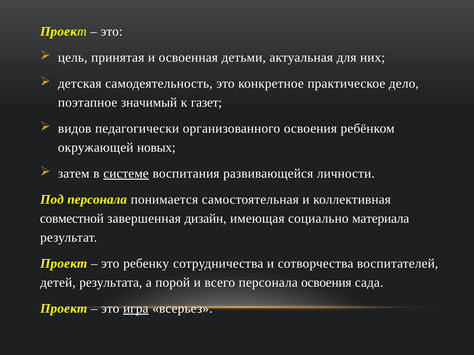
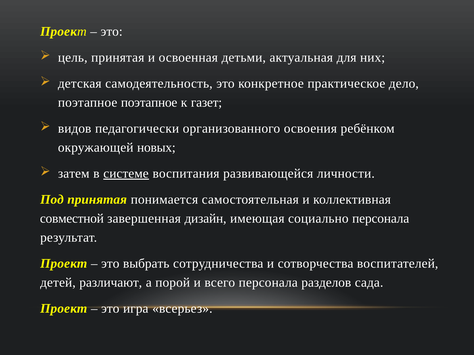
поэтапное значимый: значимый -> поэтапное
Под персонала: персонала -> принятая
социально материала: материала -> персонала
ребенку: ребенку -> выбрать
результата: результата -> различают
персонала освоения: освоения -> разделов
игра underline: present -> none
